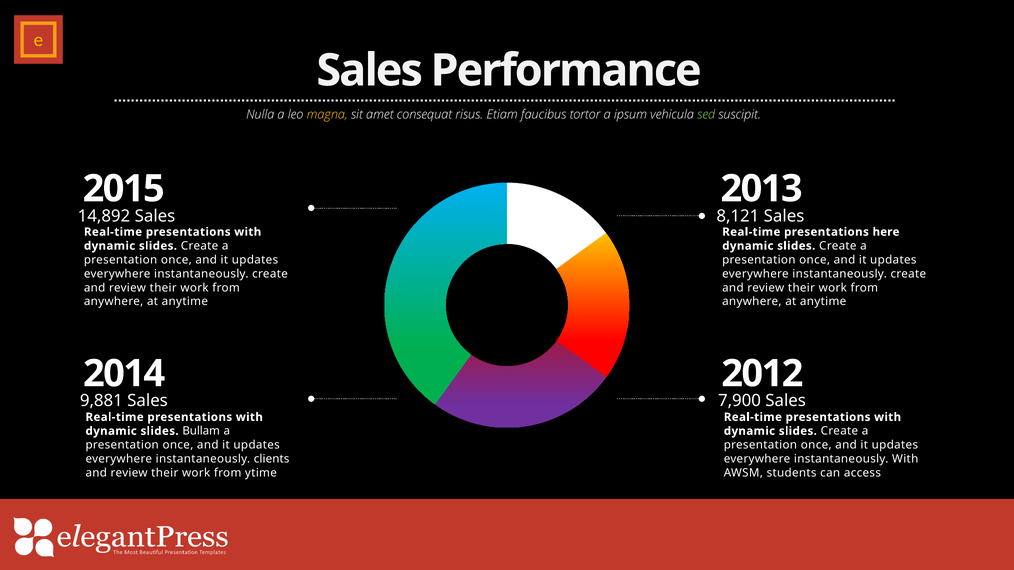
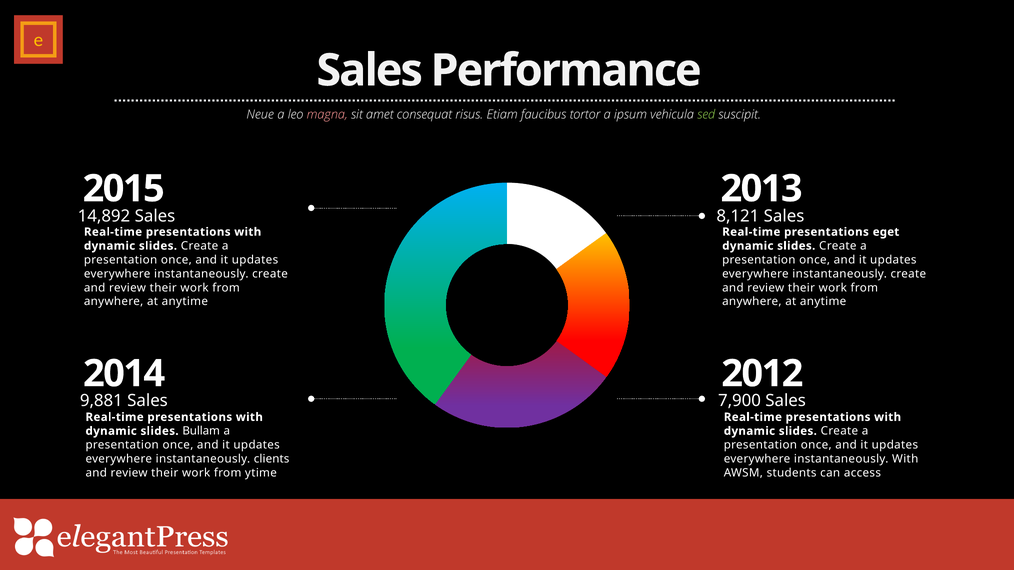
Nulla: Nulla -> Neue
magna colour: yellow -> pink
here: here -> eget
